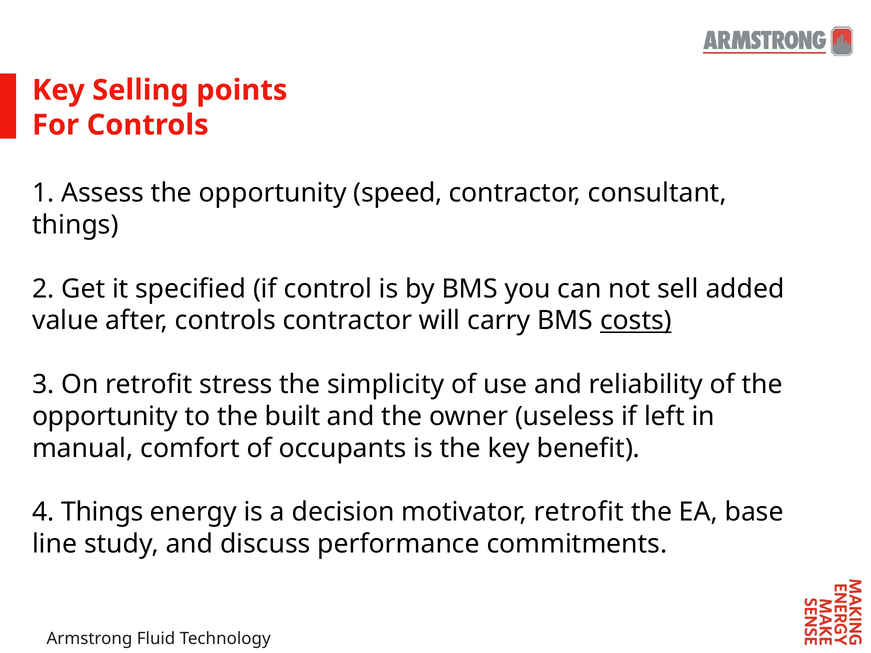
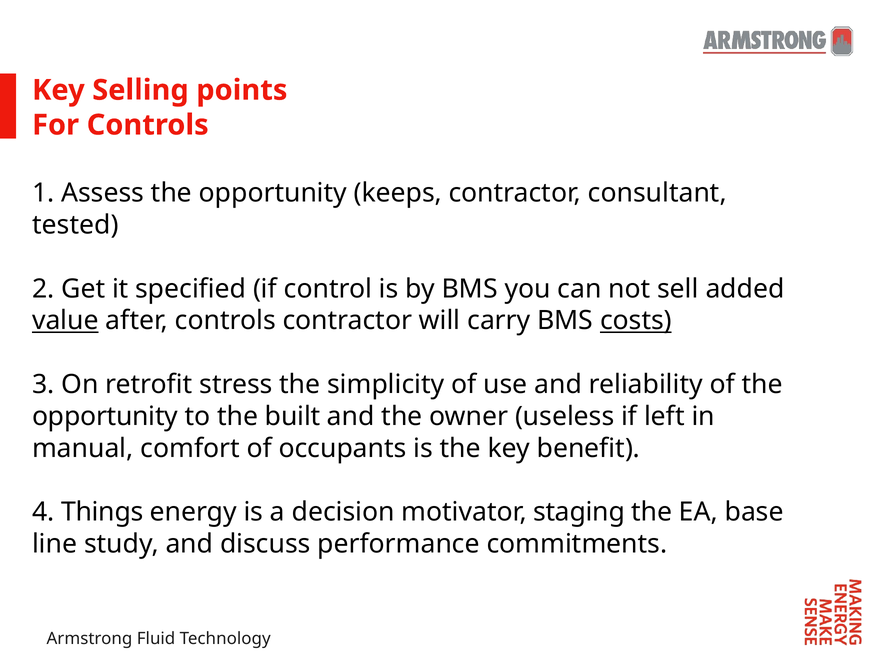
speed: speed -> keeps
things at (75, 225): things -> tested
value underline: none -> present
motivator retrofit: retrofit -> staging
